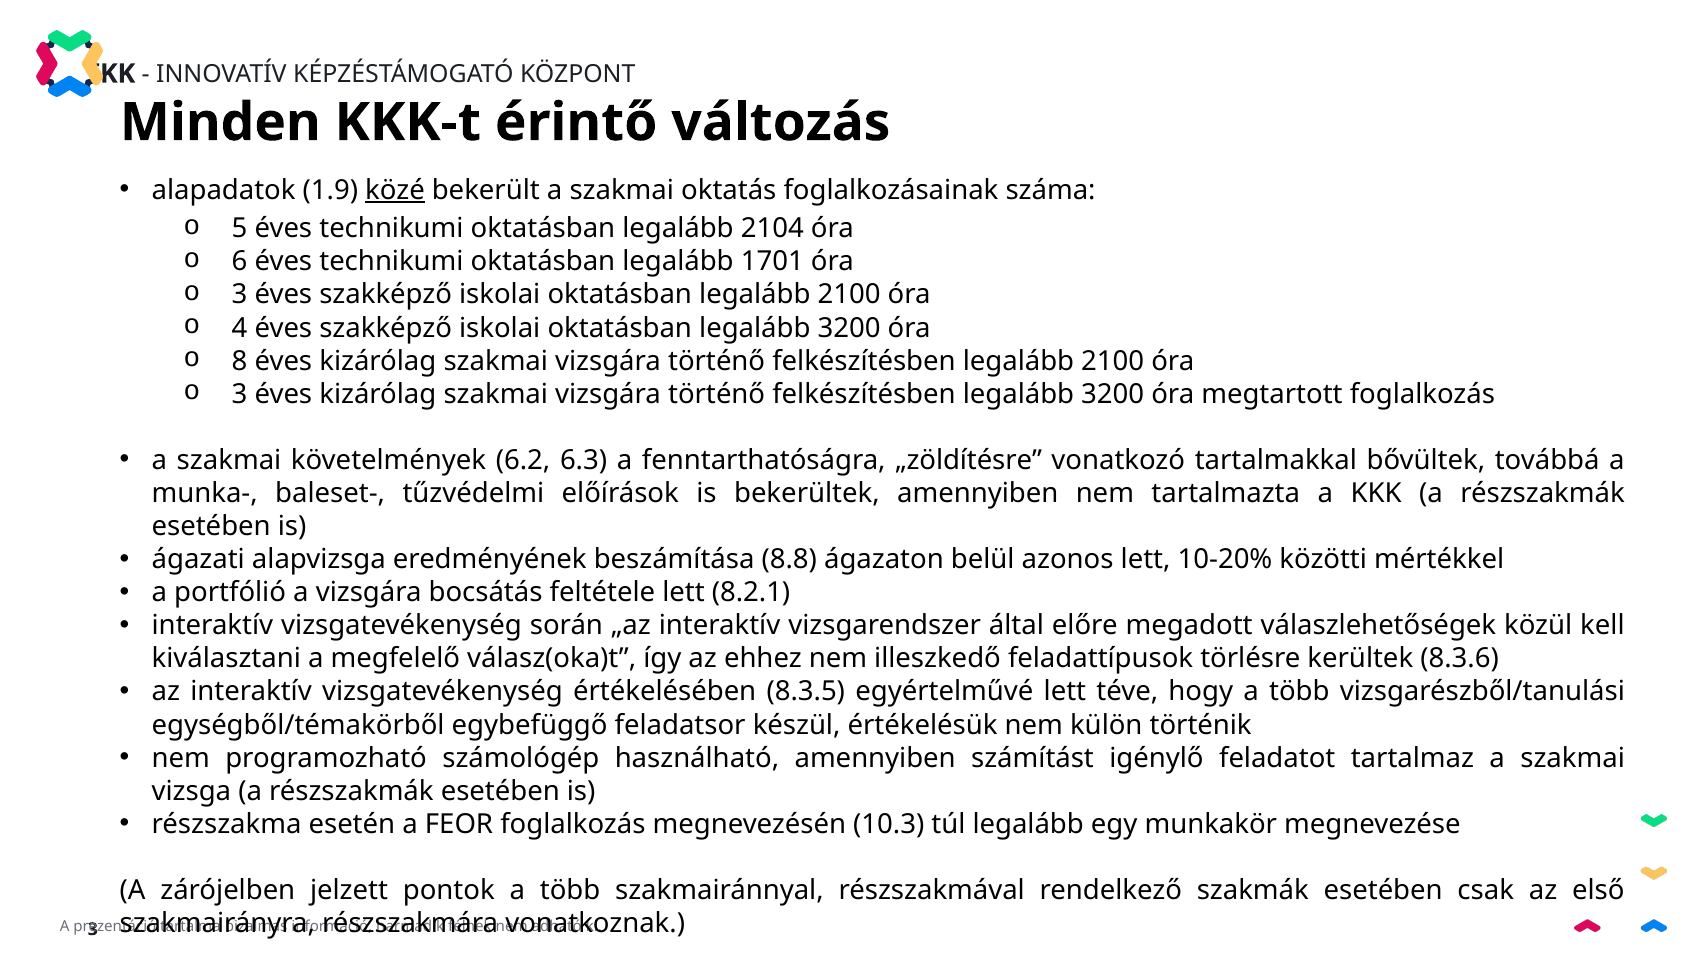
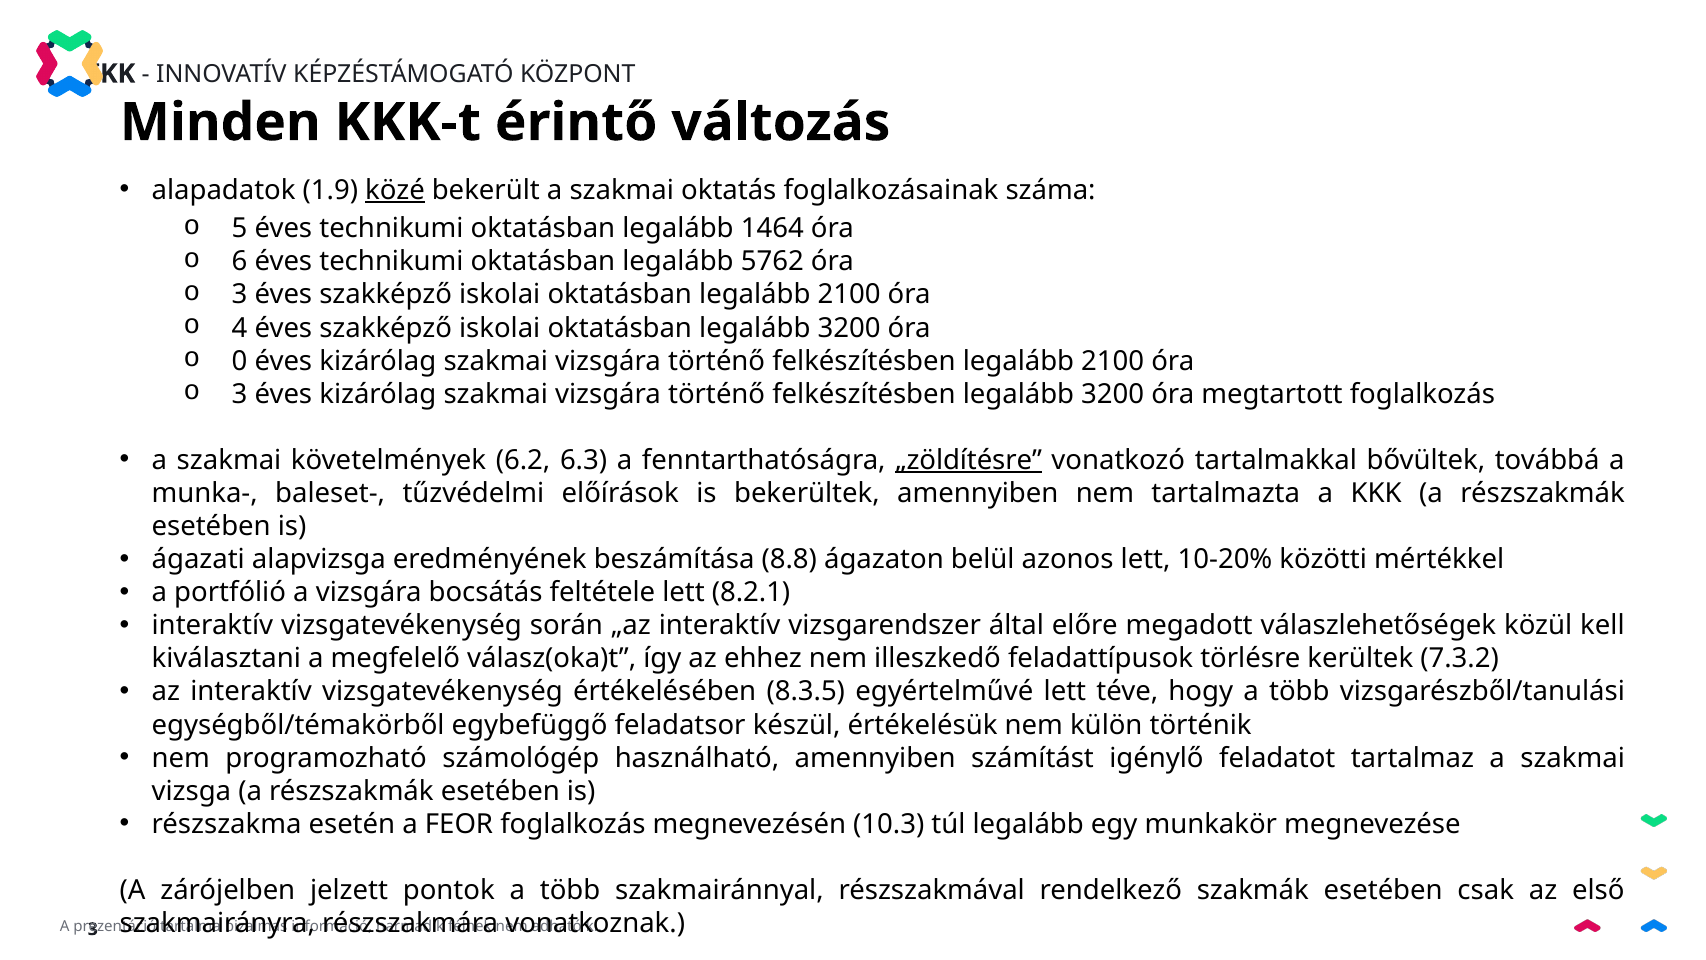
2104: 2104 -> 1464
1701: 1701 -> 5762
8: 8 -> 0
„zöldítésre underline: none -> present
8.3.6: 8.3.6 -> 7.3.2
